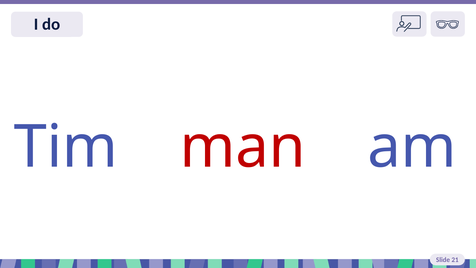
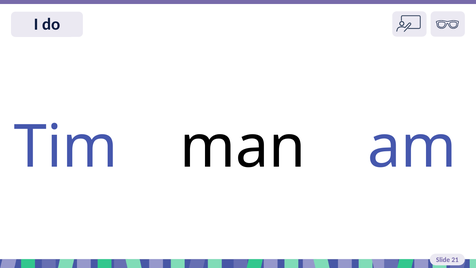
man colour: red -> black
